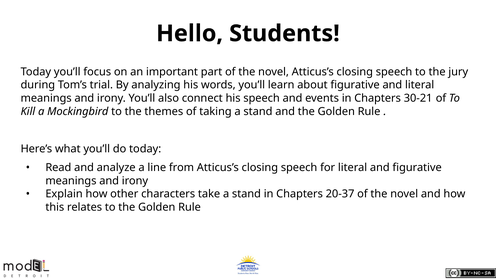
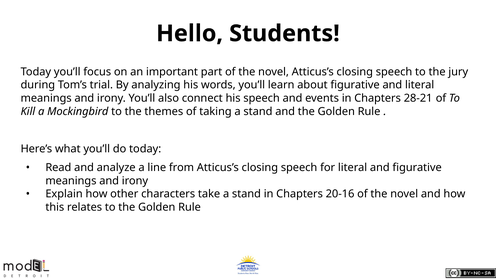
30-21: 30-21 -> 28-21
20-37: 20-37 -> 20-16
